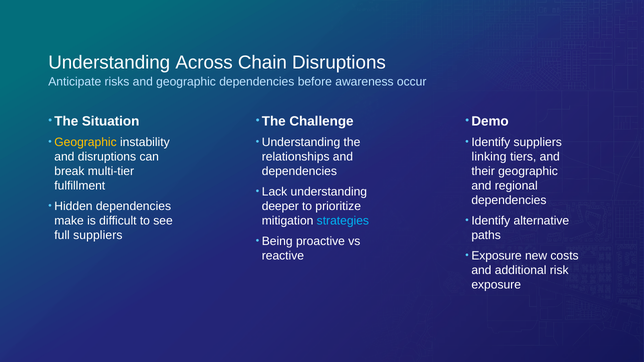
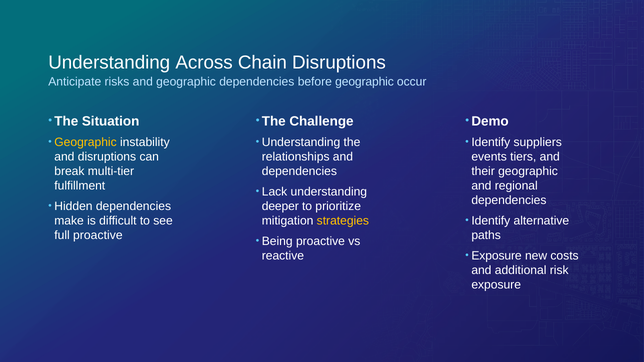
before awareness: awareness -> geographic
linking: linking -> events
strategies colour: light blue -> yellow
full suppliers: suppliers -> proactive
